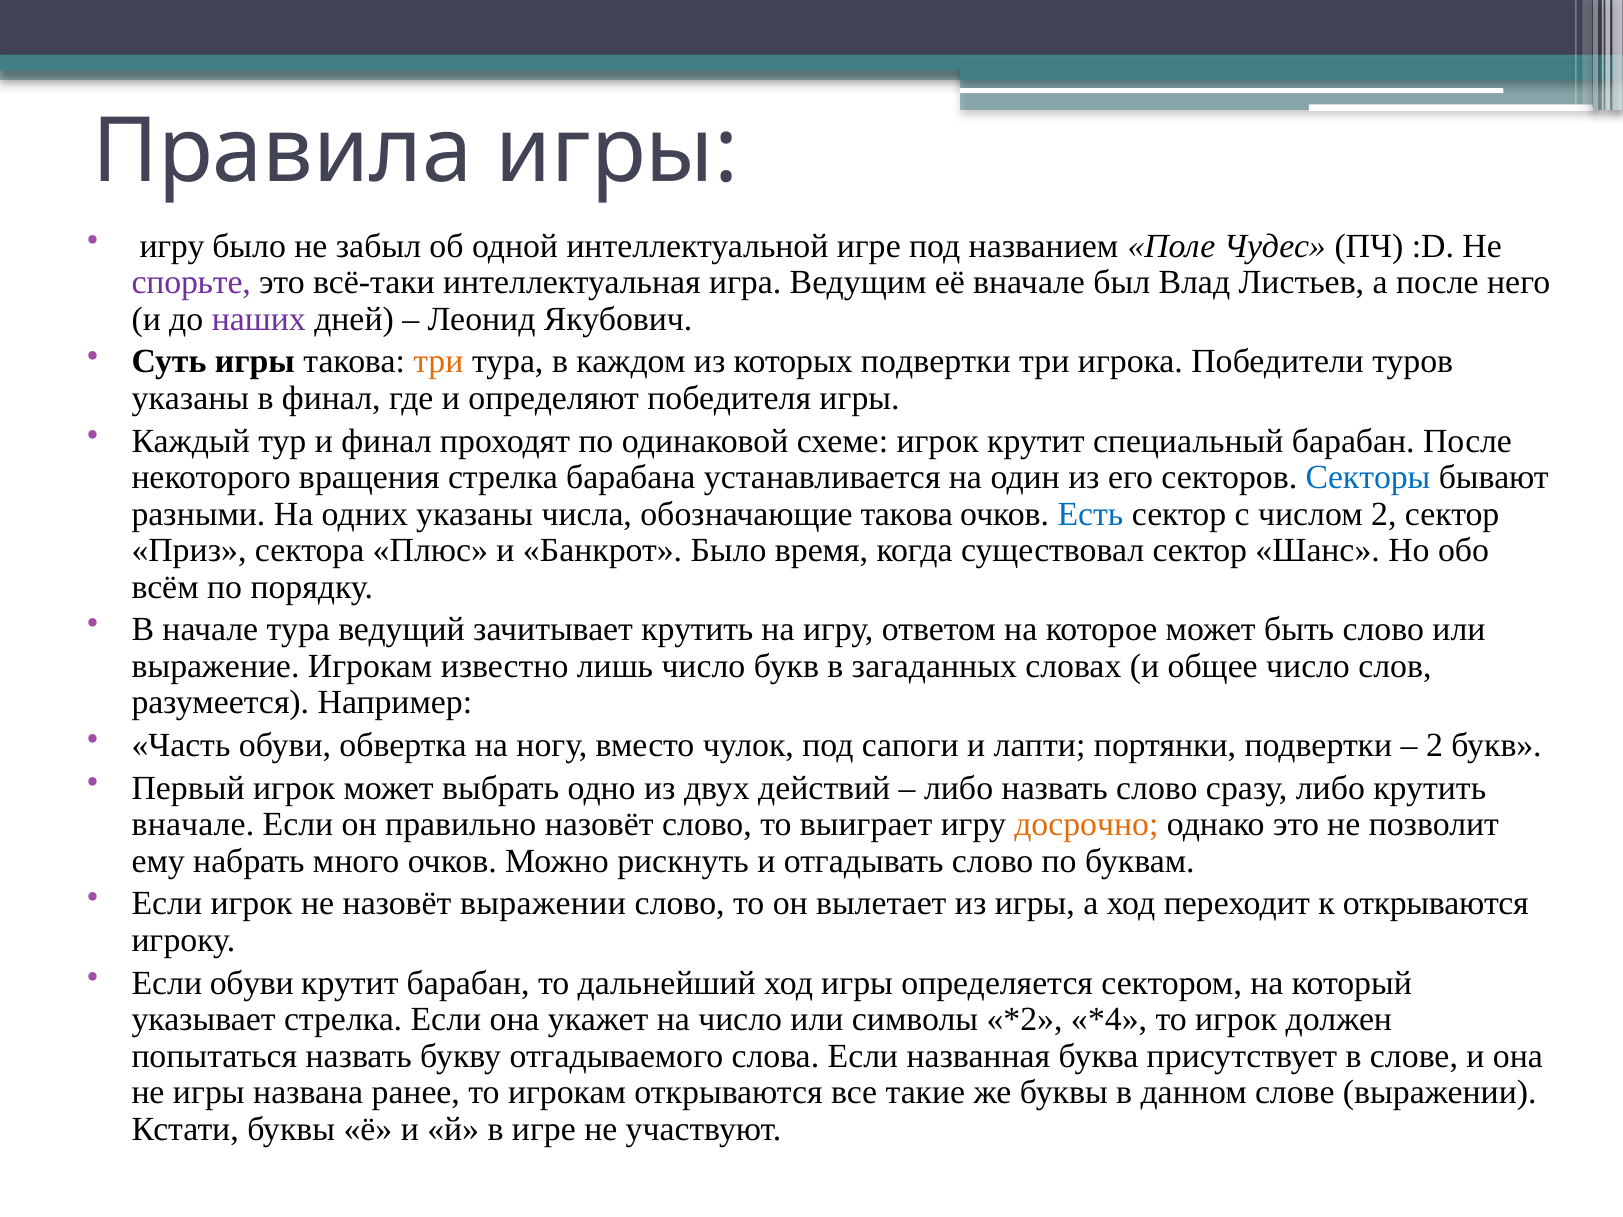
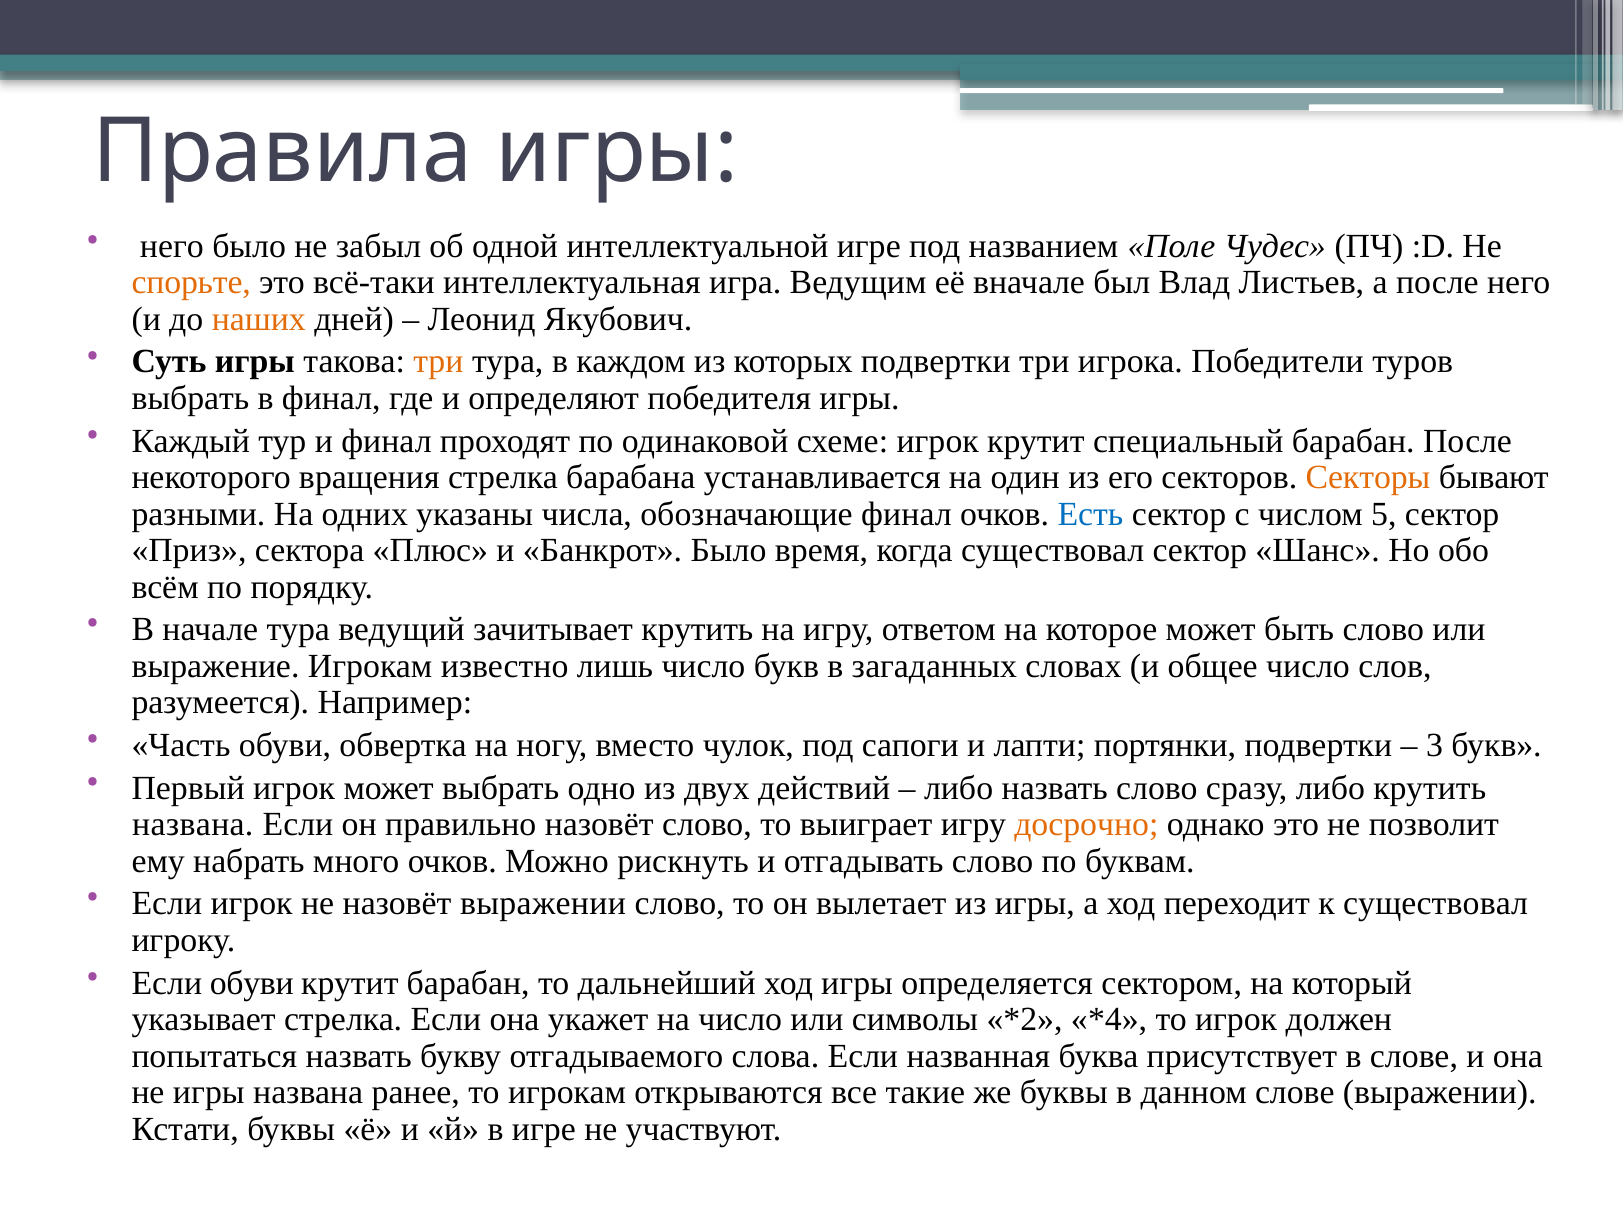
игру at (172, 246): игру -> него
спорьте colour: purple -> orange
наших colour: purple -> orange
указаны at (190, 398): указаны -> выбрать
Секторы colour: blue -> orange
обозначающие такова: такова -> финал
числом 2: 2 -> 5
2 at (1434, 746): 2 -> 3
вначале at (193, 825): вначале -> названа
к открываются: открываются -> существовал
